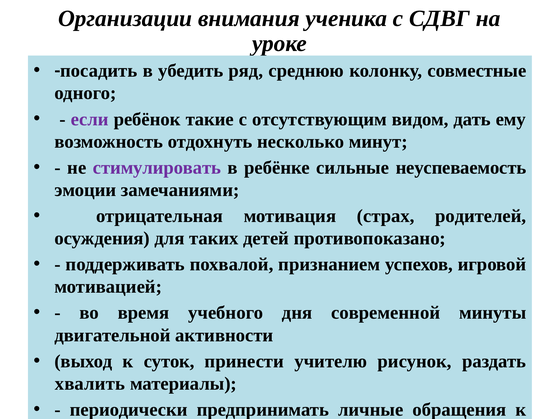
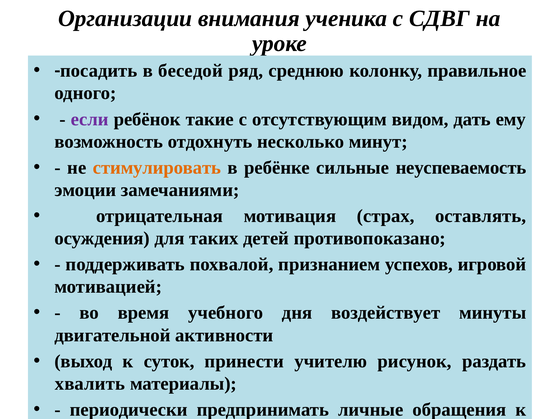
убедить: убедить -> беседой
совместные: совместные -> правильное
стимулировать colour: purple -> orange
родителей: родителей -> оставлять
современной: современной -> воздействует
